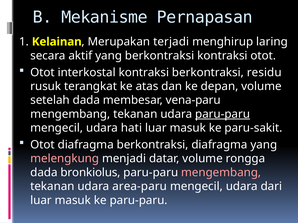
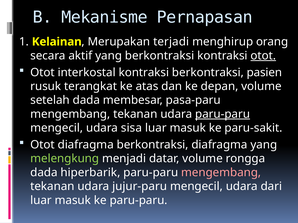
laring: laring -> orang
otot at (263, 56) underline: none -> present
residu: residu -> pasien
vena-paru: vena-paru -> pasa-paru
hati: hati -> sisa
melengkung colour: pink -> light green
bronkiolus: bronkiolus -> hiperbarik
area-paru: area-paru -> jujur-paru
